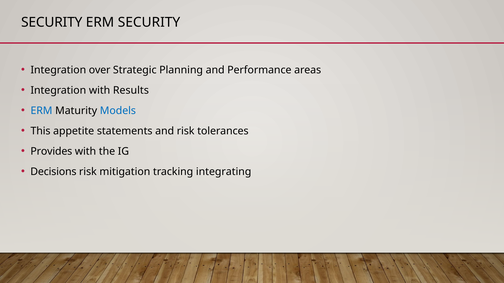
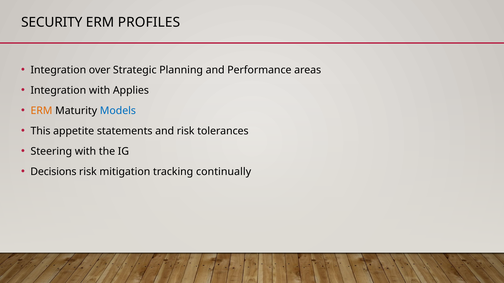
ERM SECURITY: SECURITY -> PROFILES
Results: Results -> Applies
ERM at (41, 111) colour: blue -> orange
Provides: Provides -> Steering
integrating: integrating -> continually
